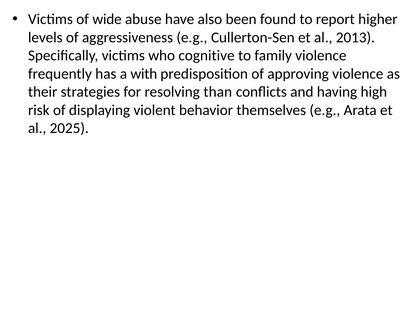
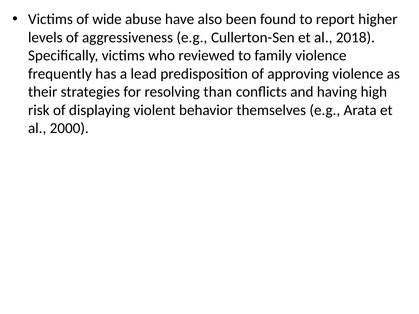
2013: 2013 -> 2018
cognitive: cognitive -> reviewed
with: with -> lead
2025: 2025 -> 2000
